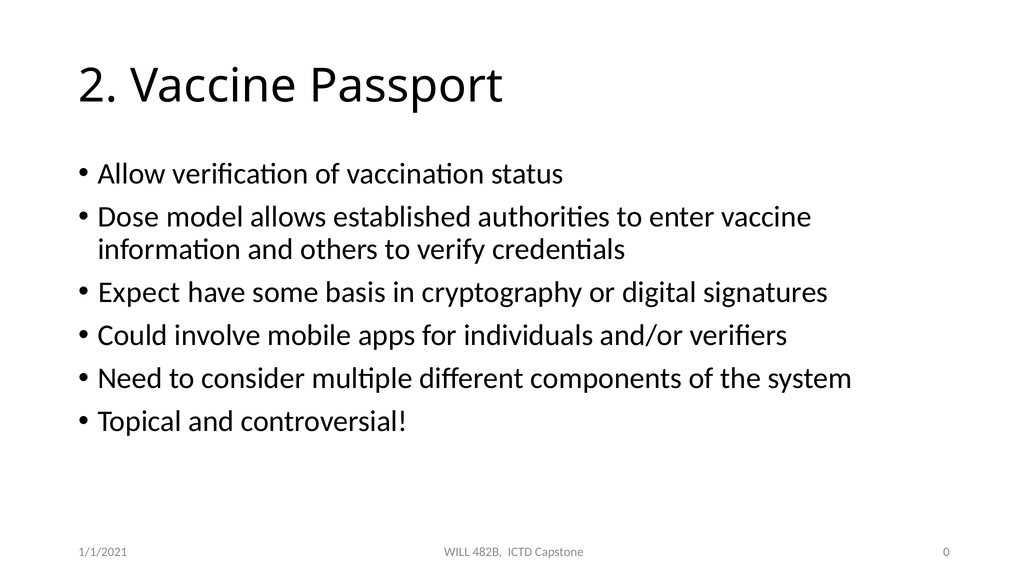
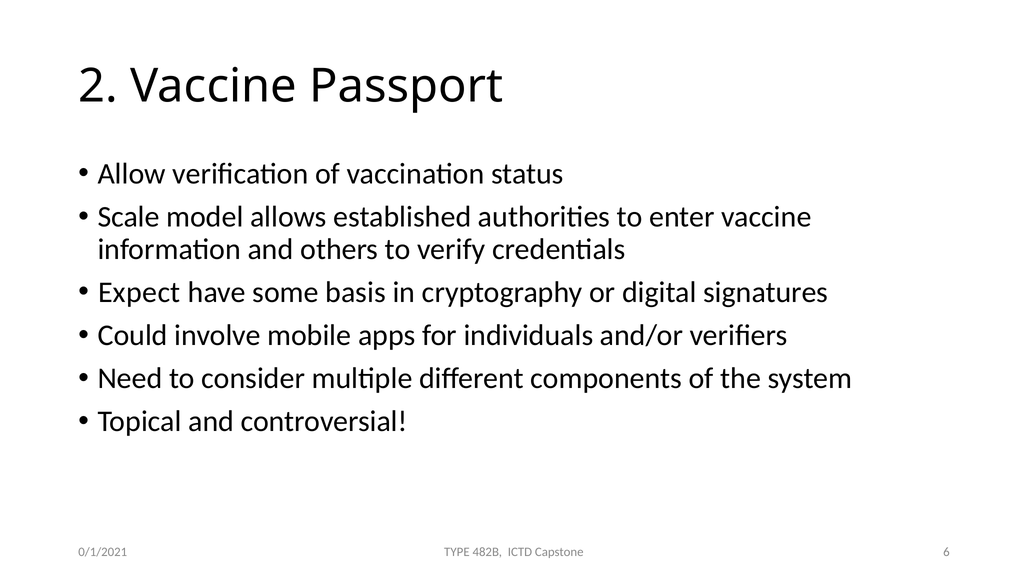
Dose: Dose -> Scale
WILL: WILL -> TYPE
0: 0 -> 6
1/1/2021: 1/1/2021 -> 0/1/2021
